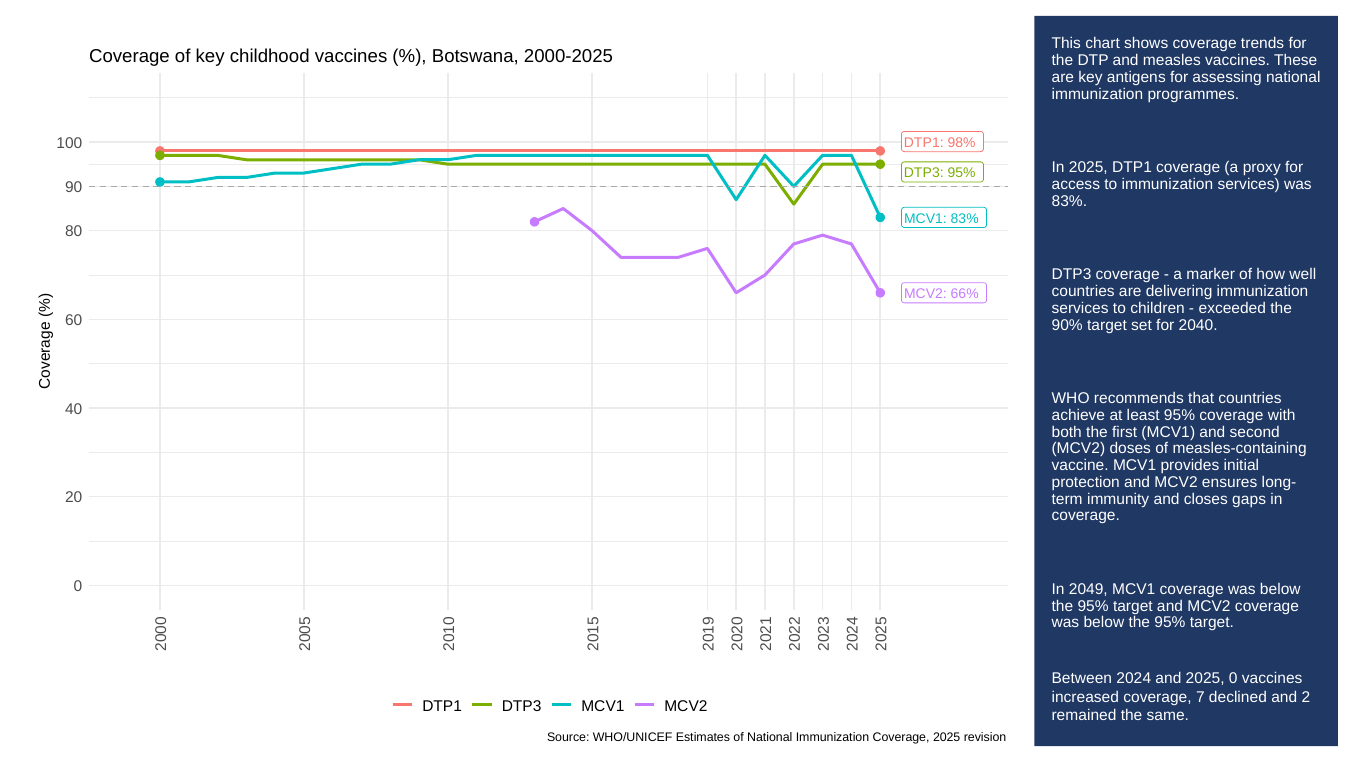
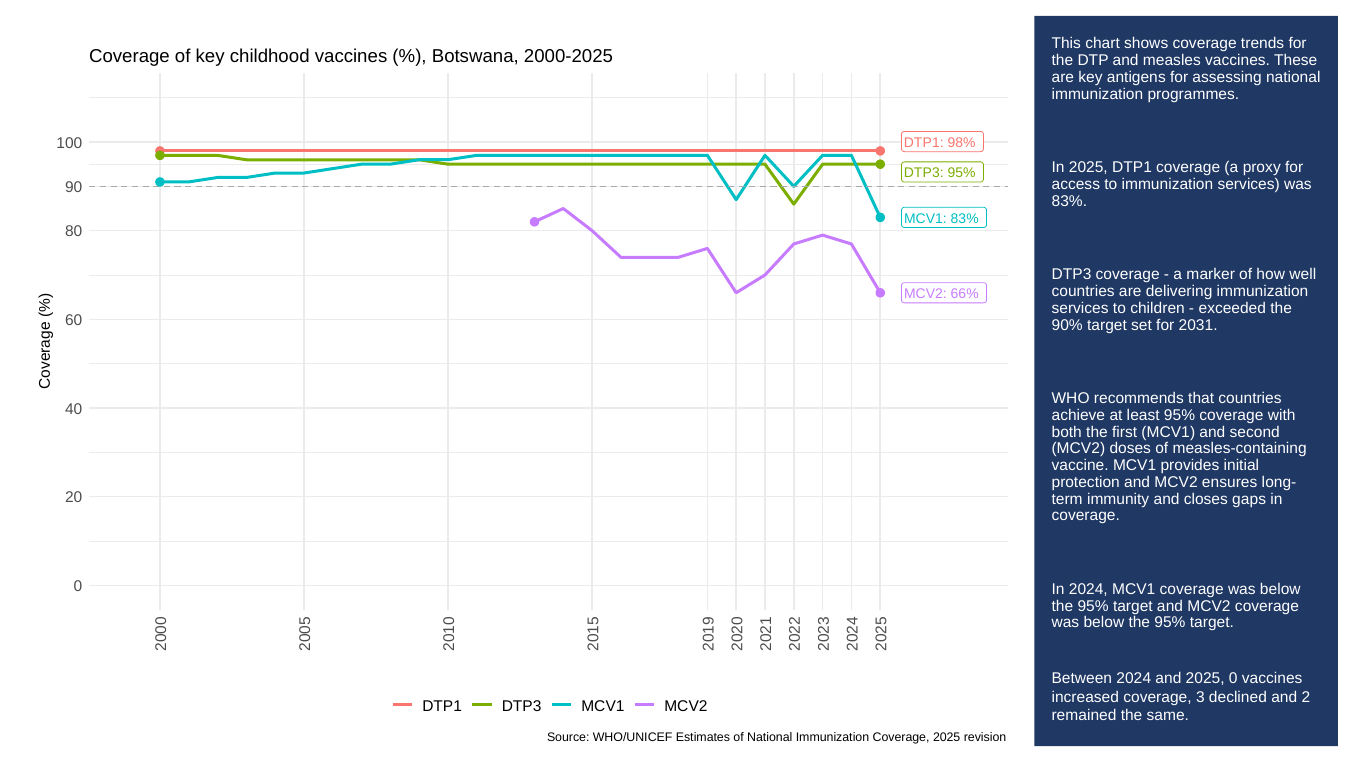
2040: 2040 -> 2031
In 2049: 2049 -> 2024
coverage 7: 7 -> 3
